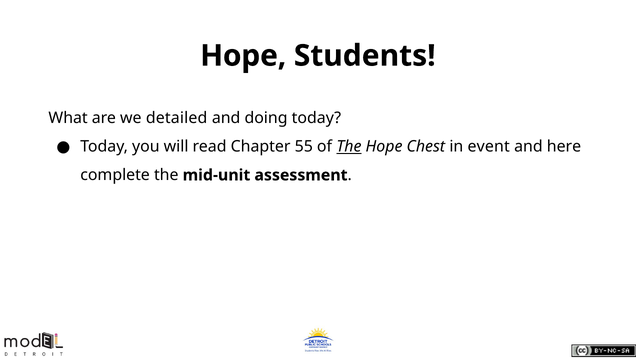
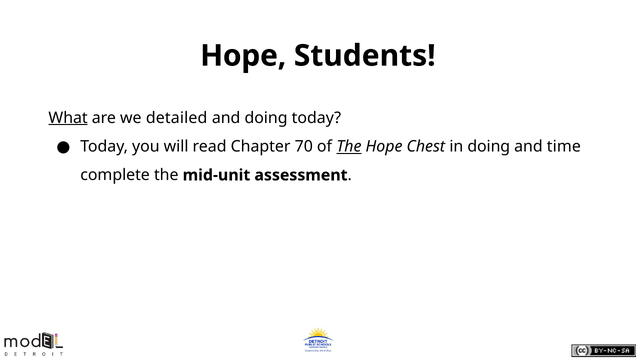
What underline: none -> present
55: 55 -> 70
in event: event -> doing
here: here -> time
